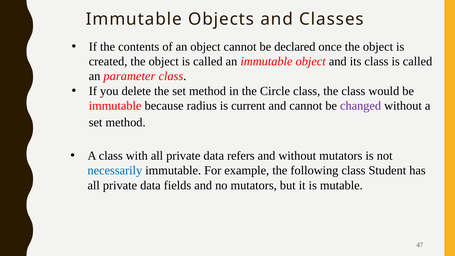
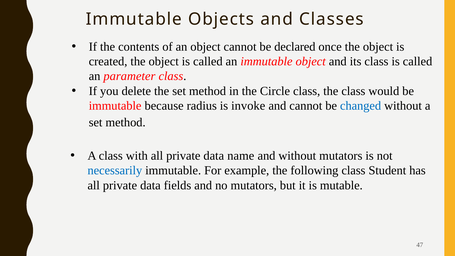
current: current -> invoke
changed colour: purple -> blue
refers: refers -> name
